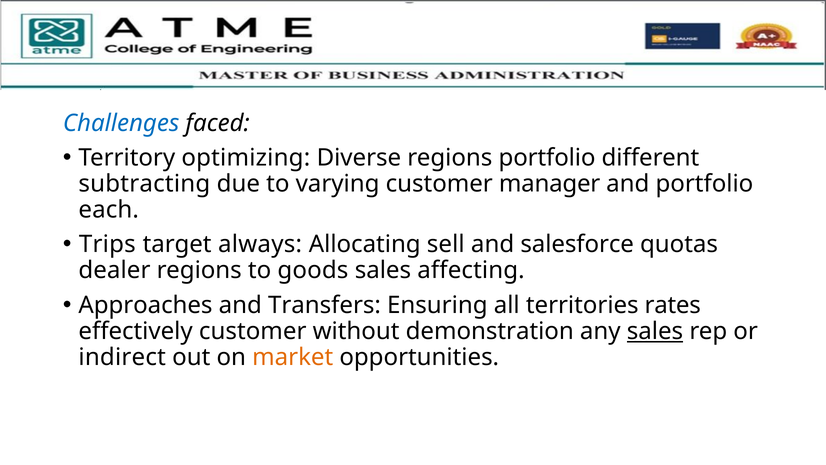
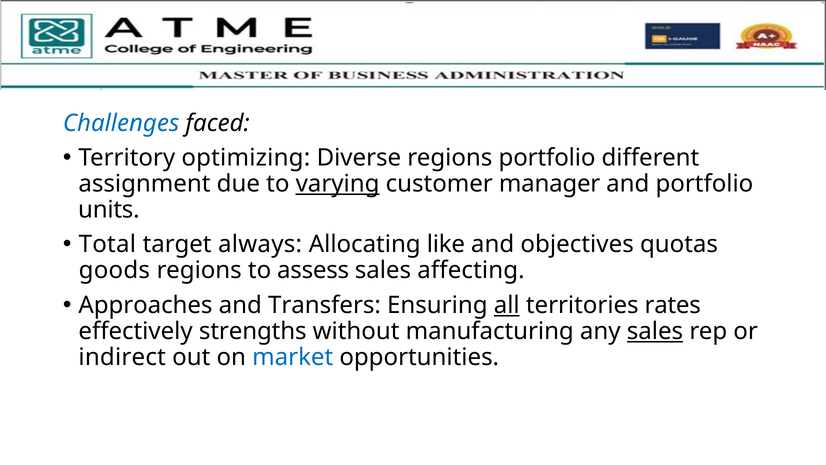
subtracting: subtracting -> assignment
varying underline: none -> present
each: each -> units
Trips: Trips -> Total
sell: sell -> like
salesforce: salesforce -> objectives
dealer: dealer -> goods
goods: goods -> assess
all underline: none -> present
effectively customer: customer -> strengths
demonstration: demonstration -> manufacturing
market colour: orange -> blue
